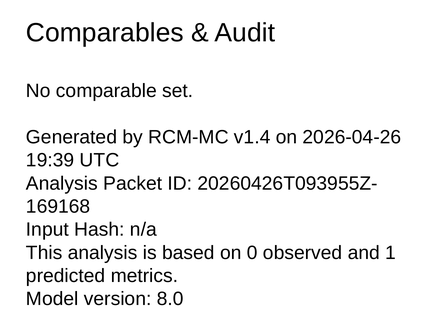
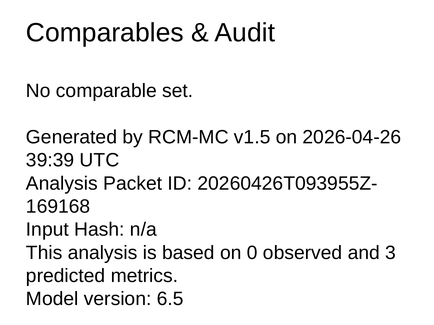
v1.4: v1.4 -> v1.5
19:39: 19:39 -> 39:39
1: 1 -> 3
8.0: 8.0 -> 6.5
